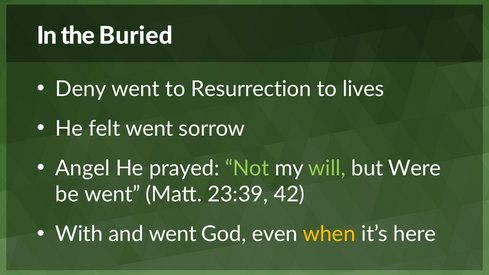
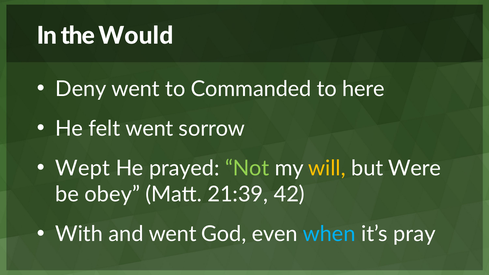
Buried: Buried -> Would
Resurrection: Resurrection -> Commanded
lives: lives -> here
Angel: Angel -> Wept
will colour: light green -> yellow
be went: went -> obey
23:39: 23:39 -> 21:39
when colour: yellow -> light blue
here: here -> pray
